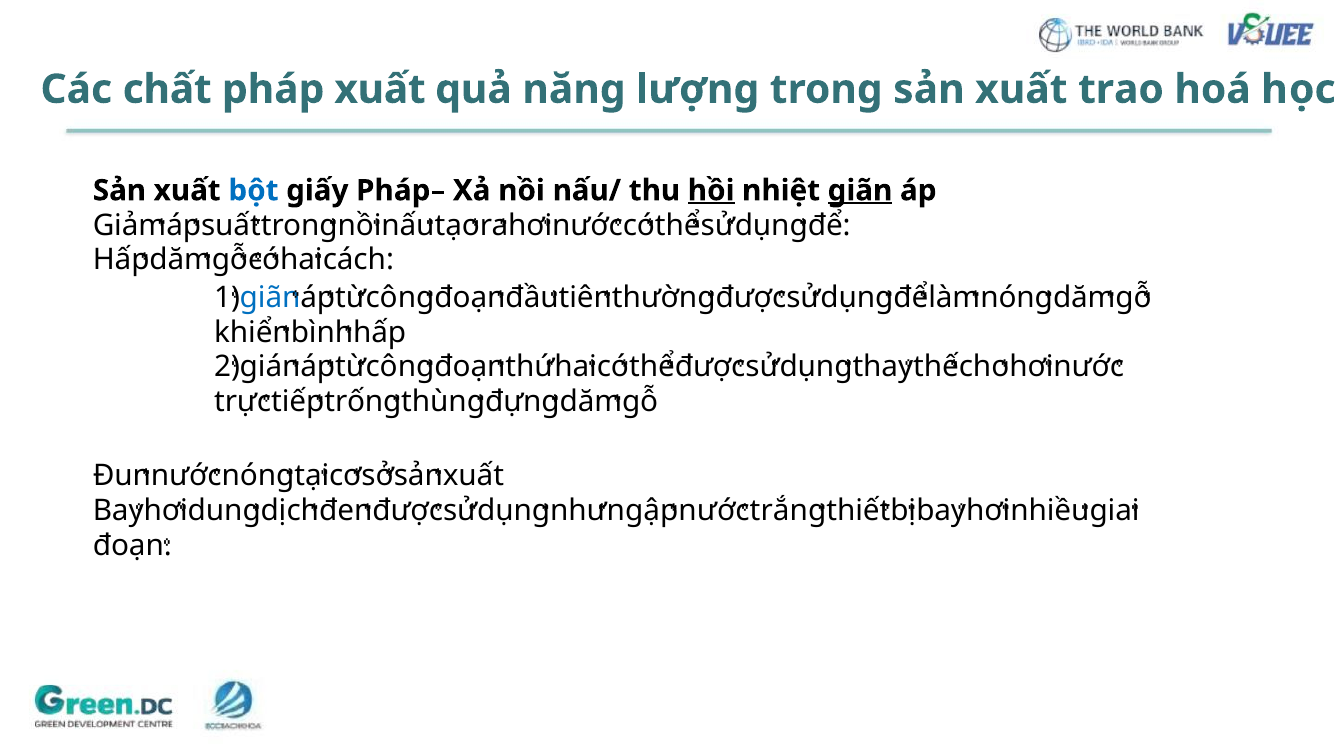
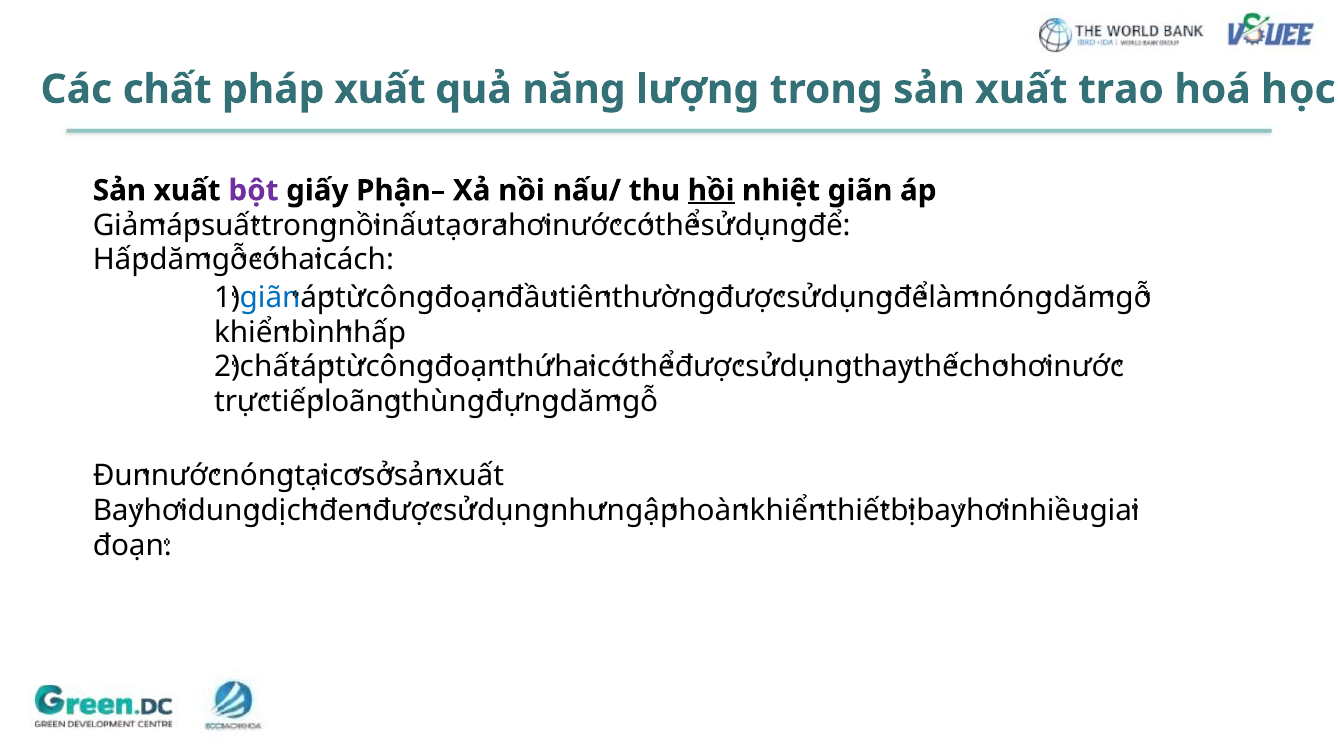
bột colour: blue -> purple
Pháp–: Pháp– -> Phận–
giãn at (860, 190) underline: present -> none
gián at (270, 367): gián -> chất
trống: trống -> loãng
nước at (714, 511): nước -> hoàn
trắng at (788, 511): trắng -> khiển
